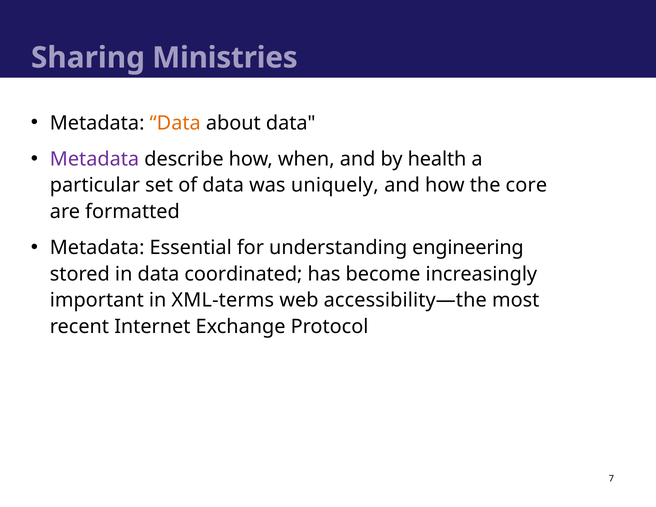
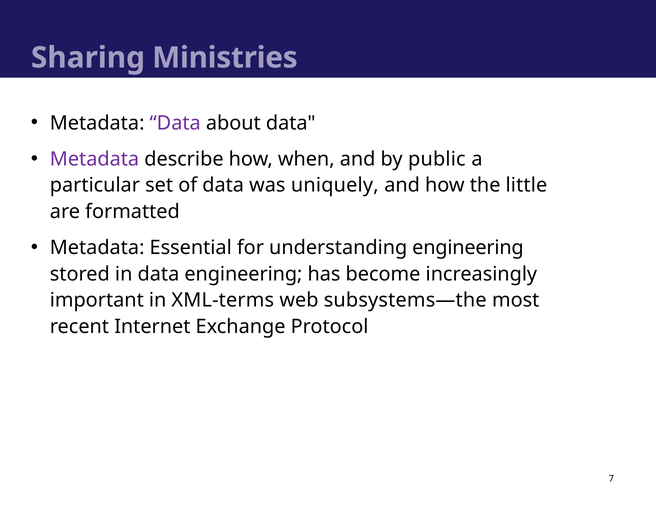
Data at (175, 123) colour: orange -> purple
health: health -> public
core: core -> little
data coordinated: coordinated -> engineering
accessibility—the: accessibility—the -> subsystems—the
